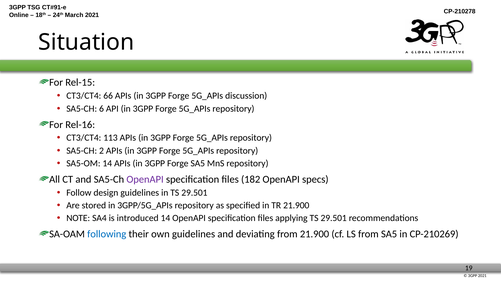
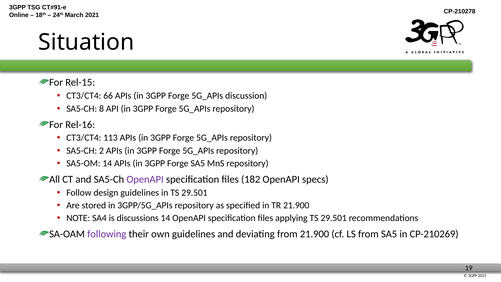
6: 6 -> 8
introduced: introduced -> discussions
following colour: blue -> purple
